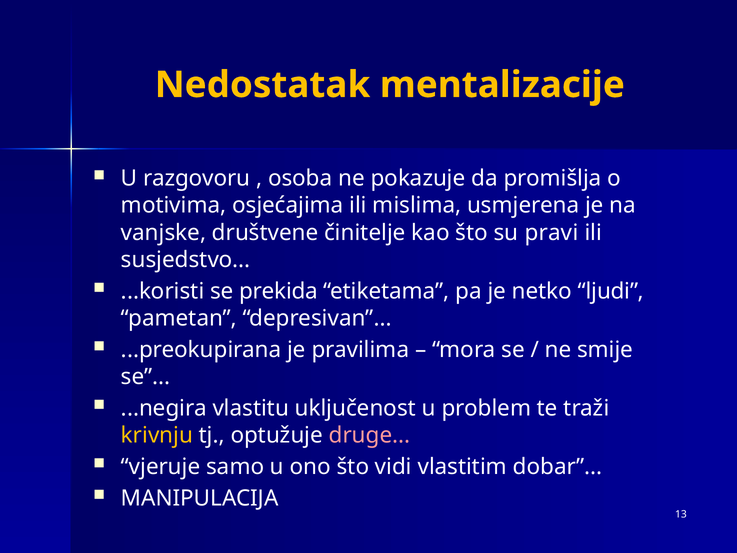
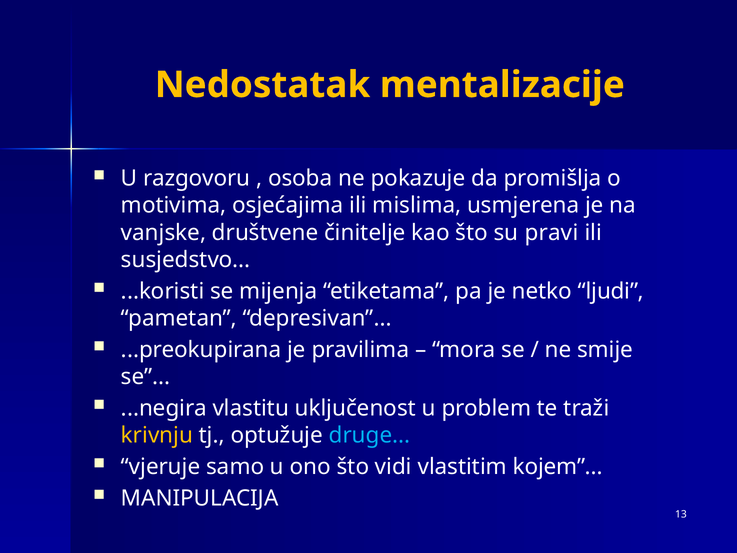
prekida: prekida -> mijenja
druge colour: pink -> light blue
dobar: dobar -> kojem
